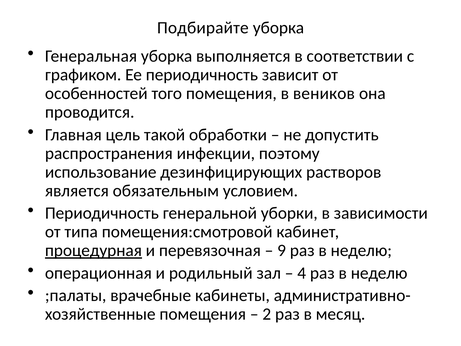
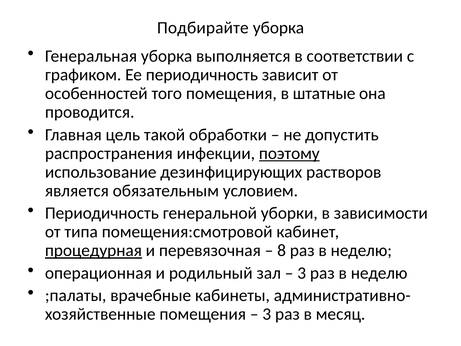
веников: веников -> штатные
поэтому underline: none -> present
9: 9 -> 8
4 at (302, 273): 4 -> 3
2 at (267, 314): 2 -> 3
